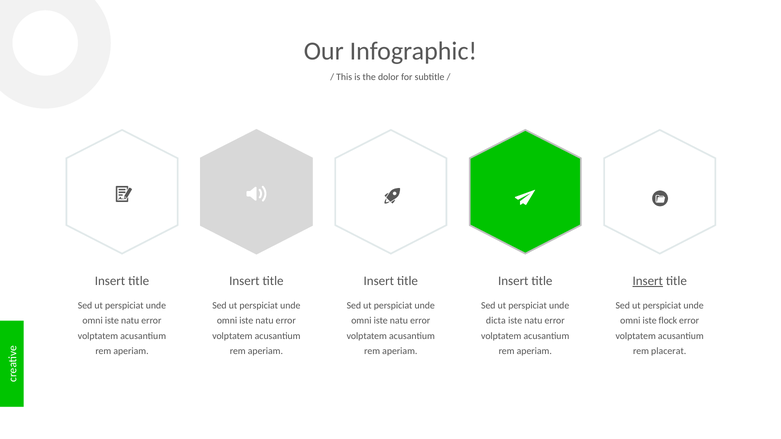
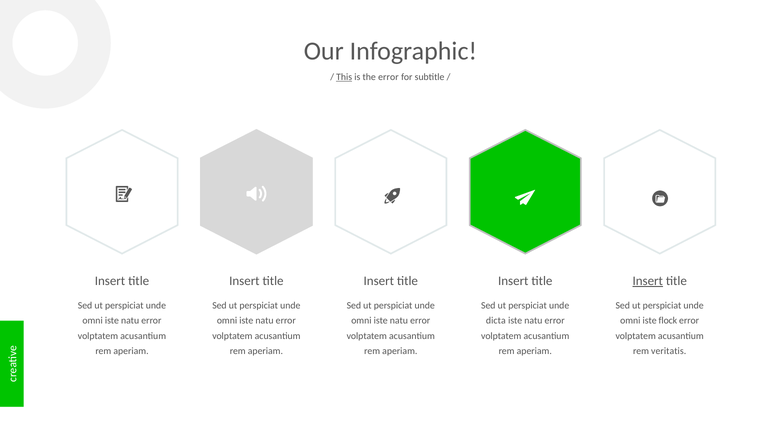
This underline: none -> present
the dolor: dolor -> error
placerat: placerat -> veritatis
